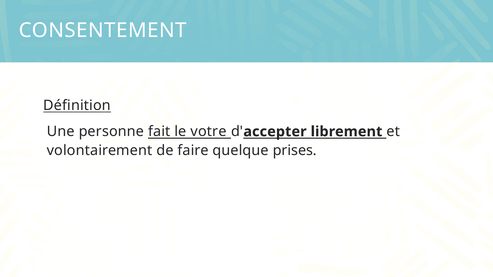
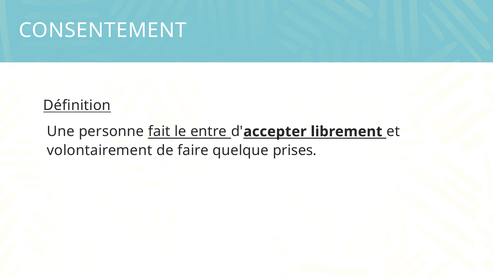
votre: votre -> entre
